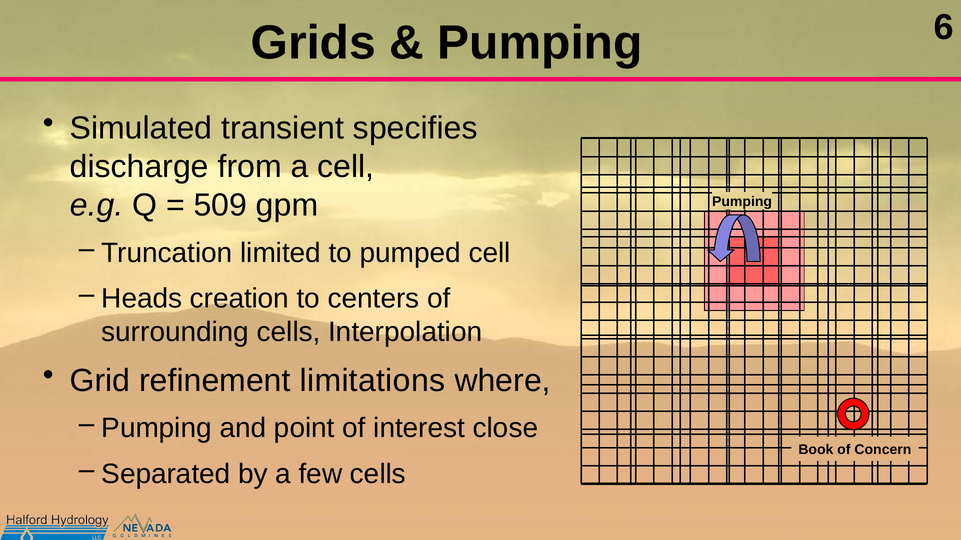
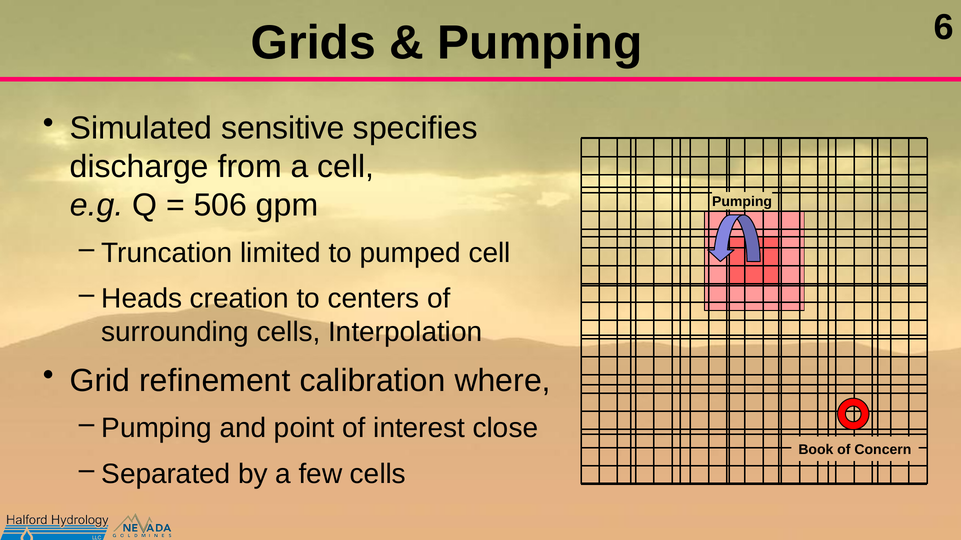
transient: transient -> sensitive
509: 509 -> 506
limitations: limitations -> calibration
